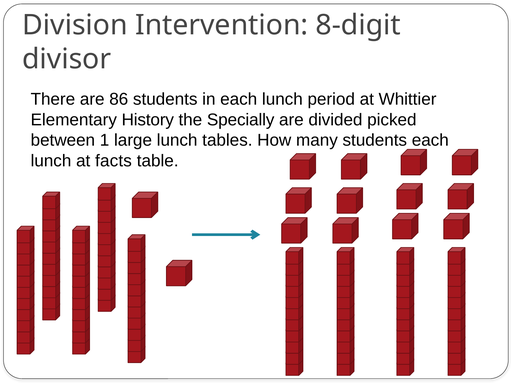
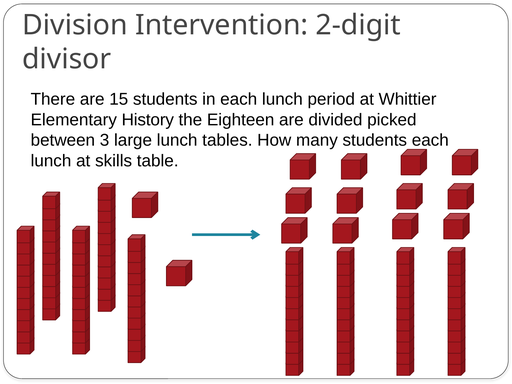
8-digit: 8-digit -> 2-digit
86: 86 -> 15
Specially: Specially -> Eighteen
1: 1 -> 3
facts: facts -> skills
